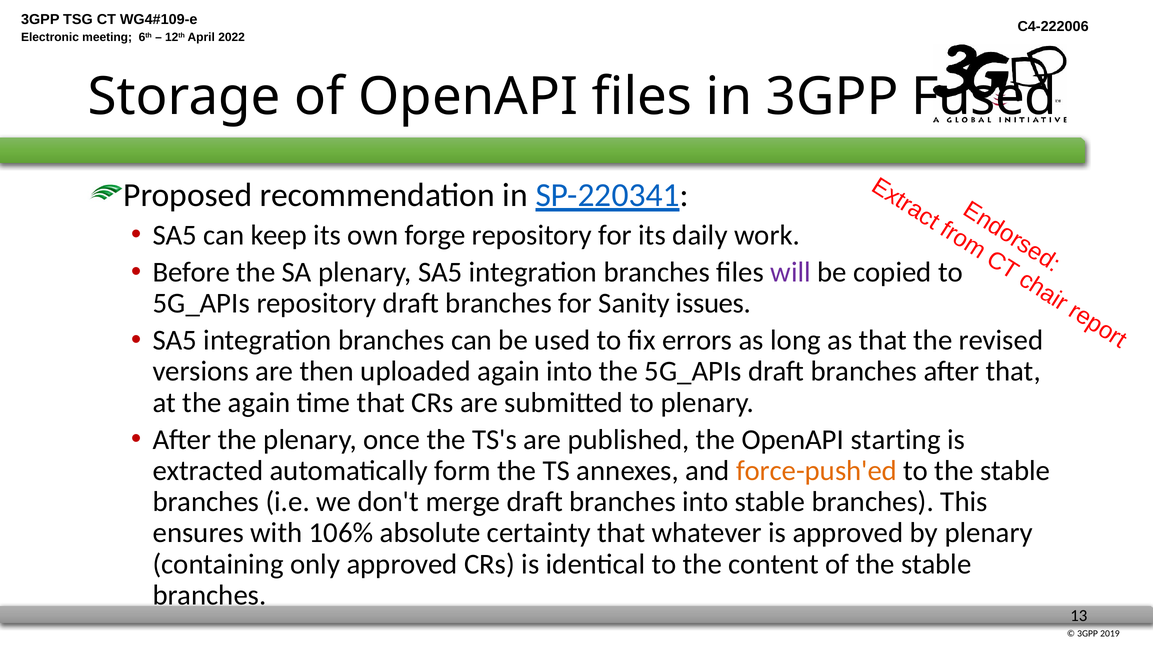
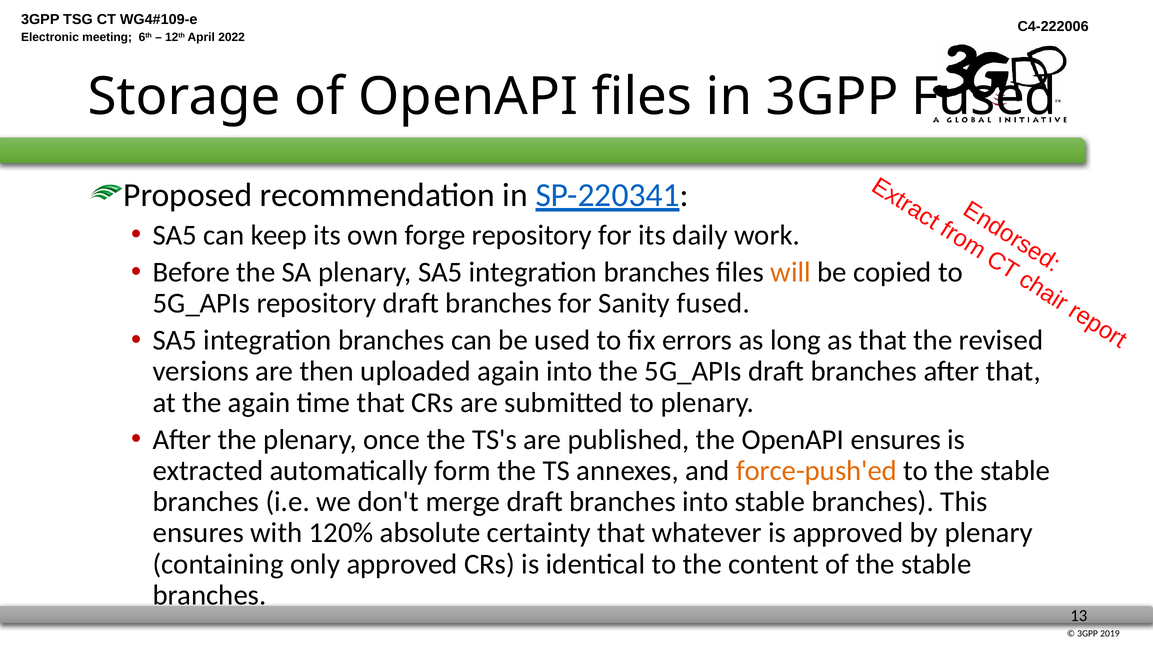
will colour: purple -> orange
Sanity issues: issues -> fused
OpenAPI starting: starting -> ensures
106%: 106% -> 120%
